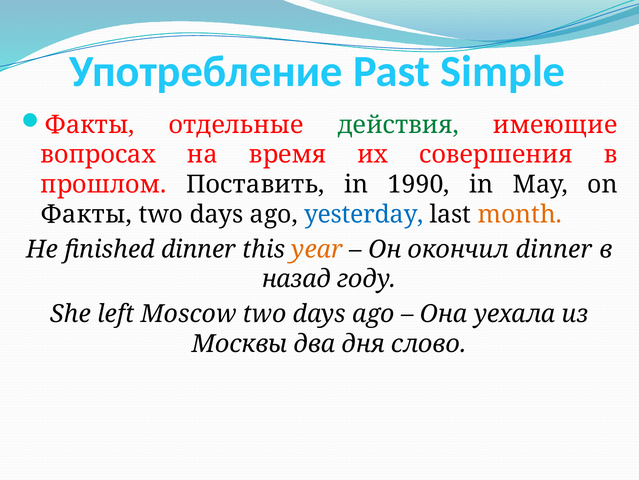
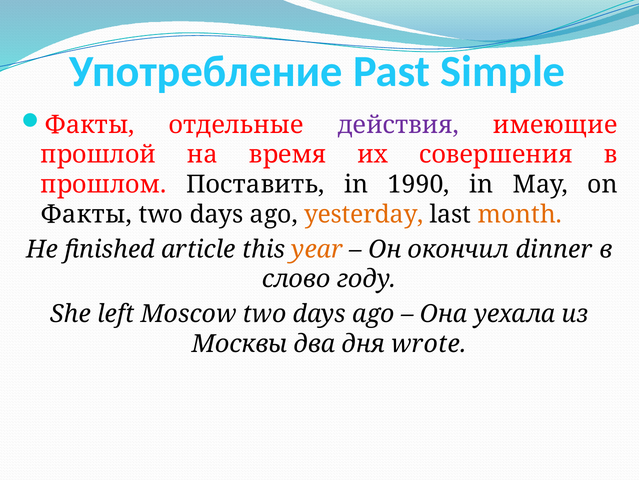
действия colour: green -> purple
вопросах: вопросах -> прошлой
yesterday colour: blue -> orange
finished dinner: dinner -> article
назад: назад -> слово
слово: слово -> wrote
